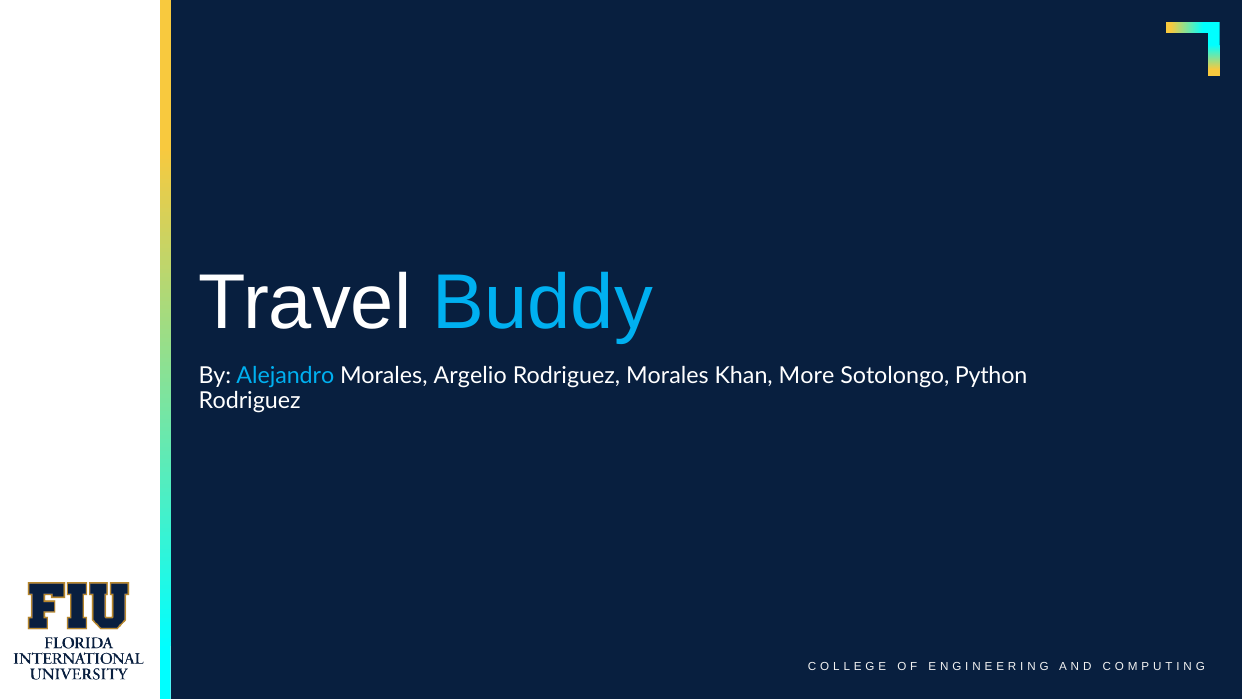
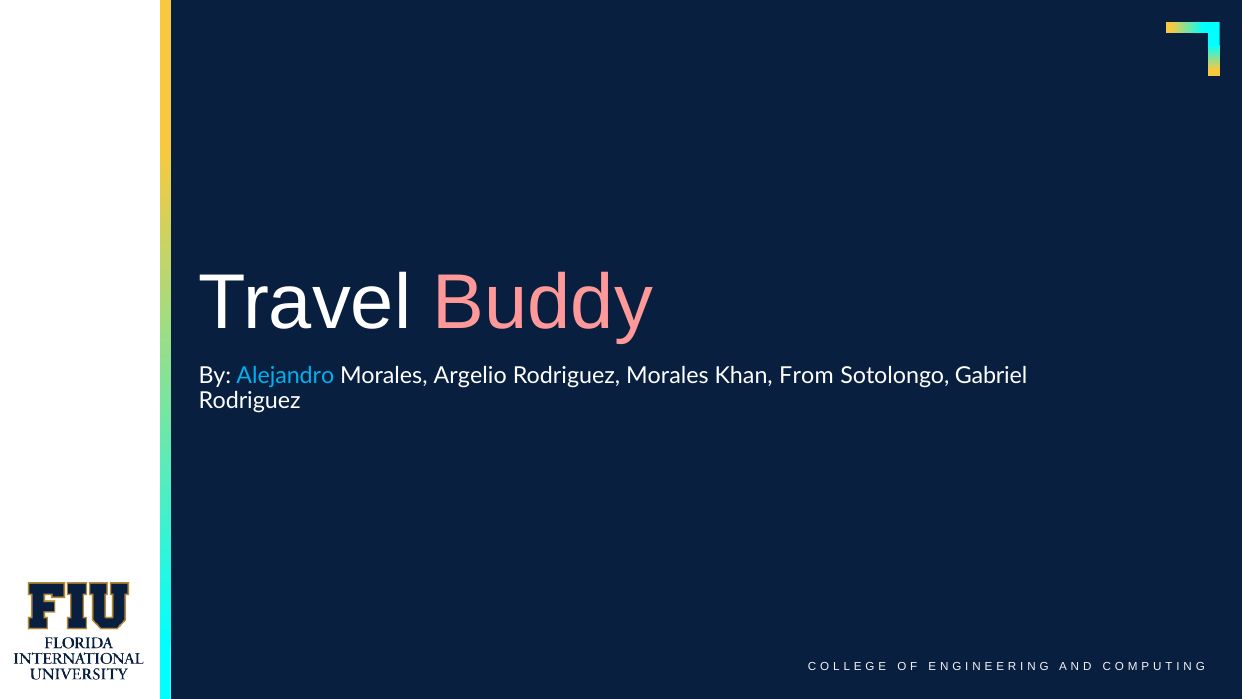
Buddy colour: light blue -> pink
More: More -> From
Python: Python -> Gabriel
